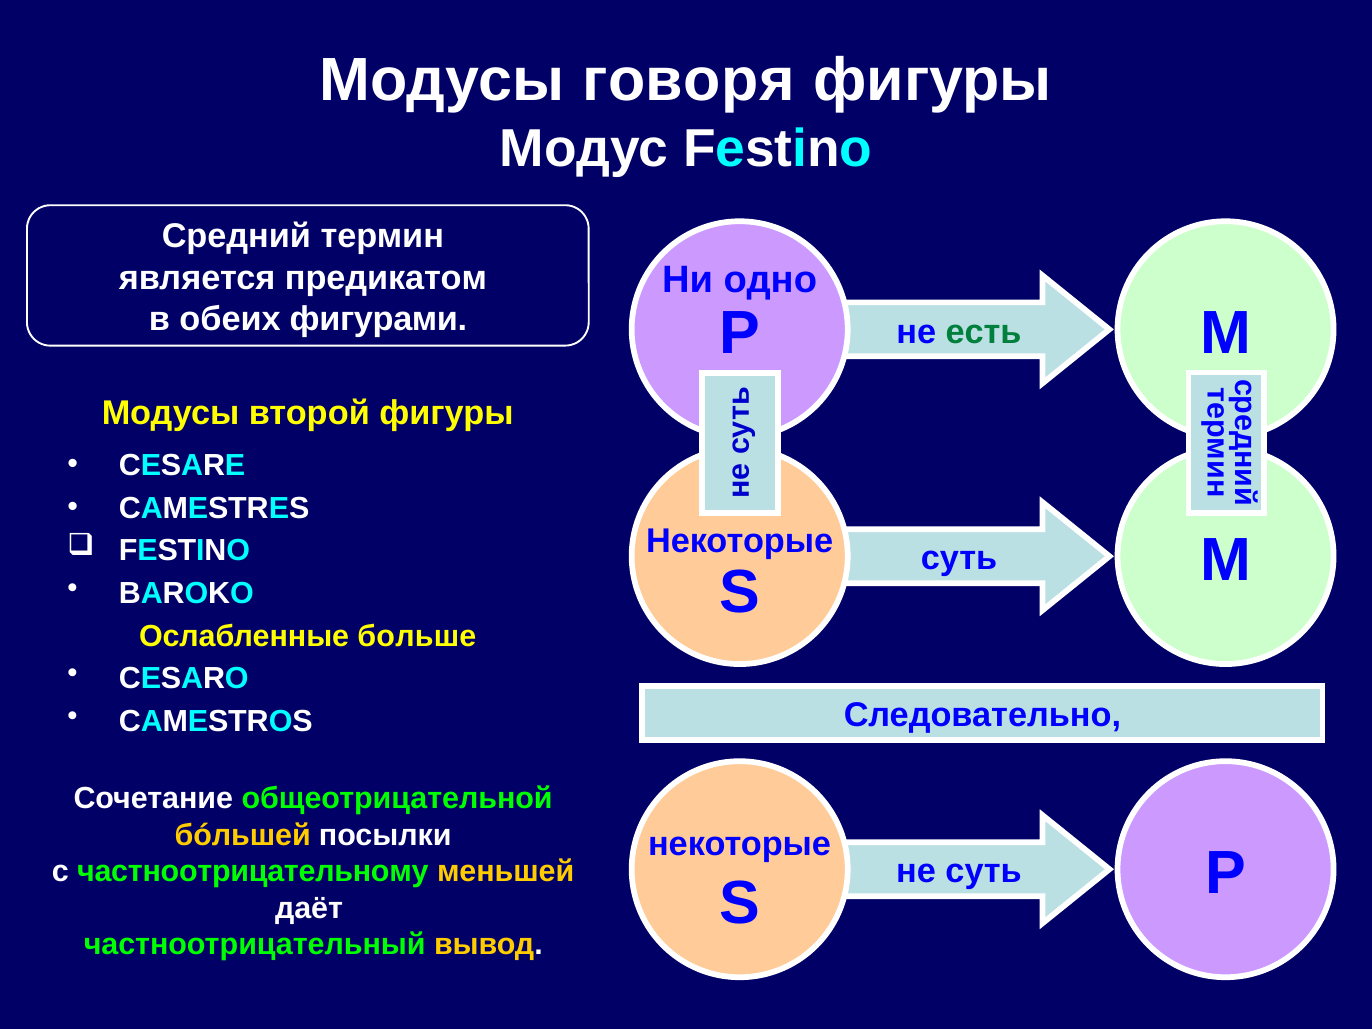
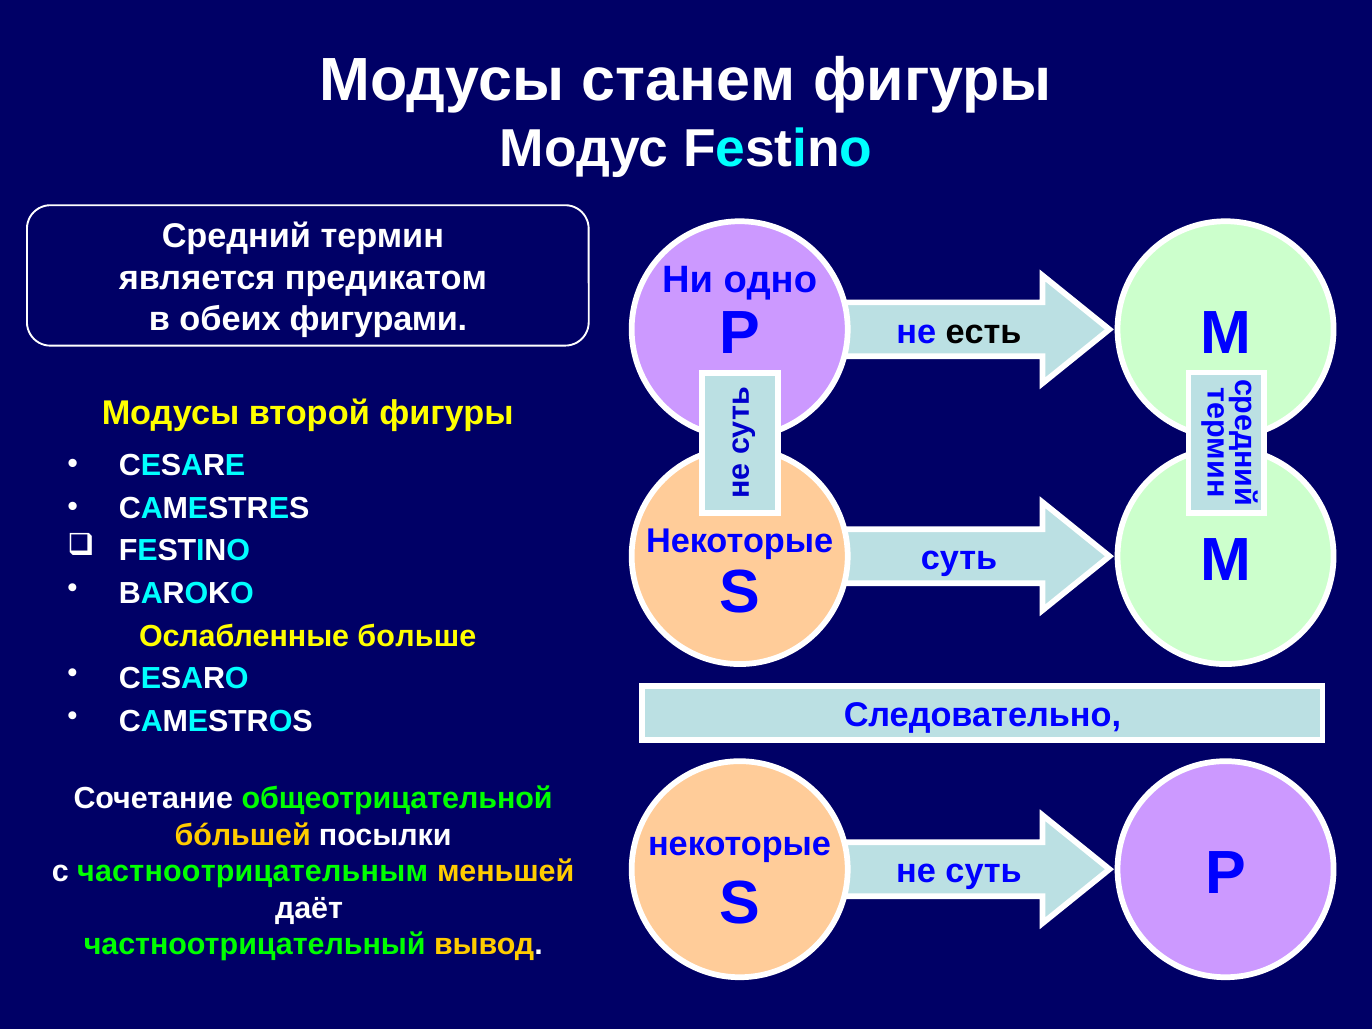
говоря: говоря -> станем
есть colour: green -> black
частноотрицательному: частноотрицательному -> частноотрицательным
